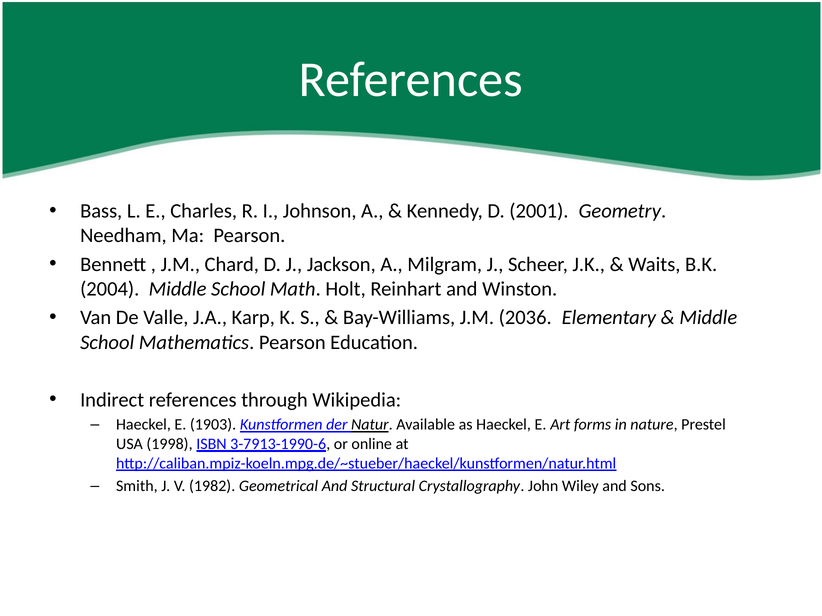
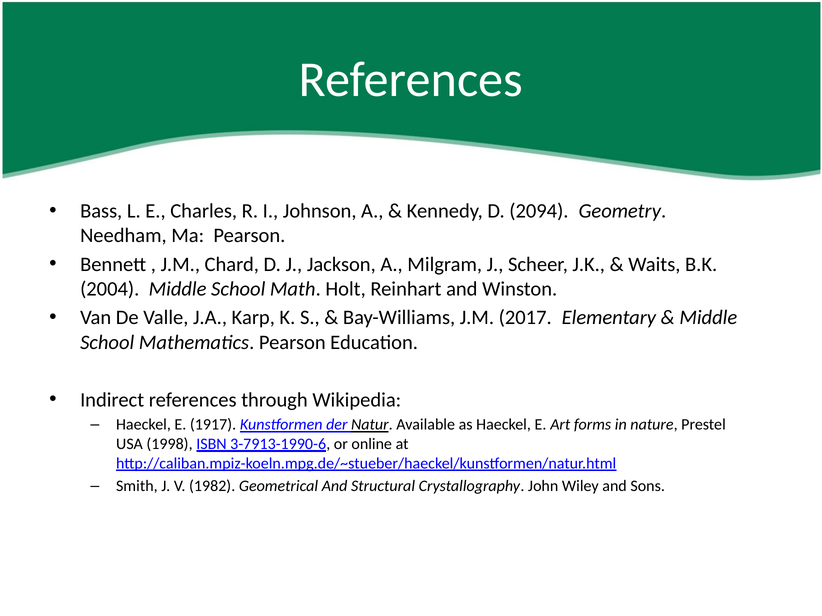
2001: 2001 -> 2094
2036: 2036 -> 2017
1903: 1903 -> 1917
